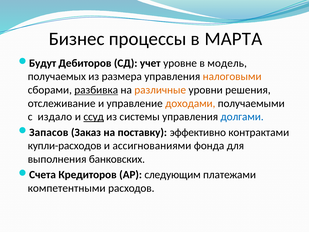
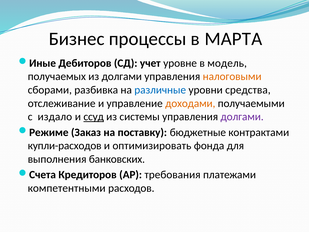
Будут: Будут -> Иные
из размера: размера -> долгами
разбивка underline: present -> none
различные colour: orange -> blue
решения: решения -> средства
долгами at (242, 117) colour: blue -> purple
Запасов: Запасов -> Режиме
эффективно: эффективно -> бюджетные
ассигнованиями: ассигнованиями -> оптимизировать
следующим: следующим -> требования
